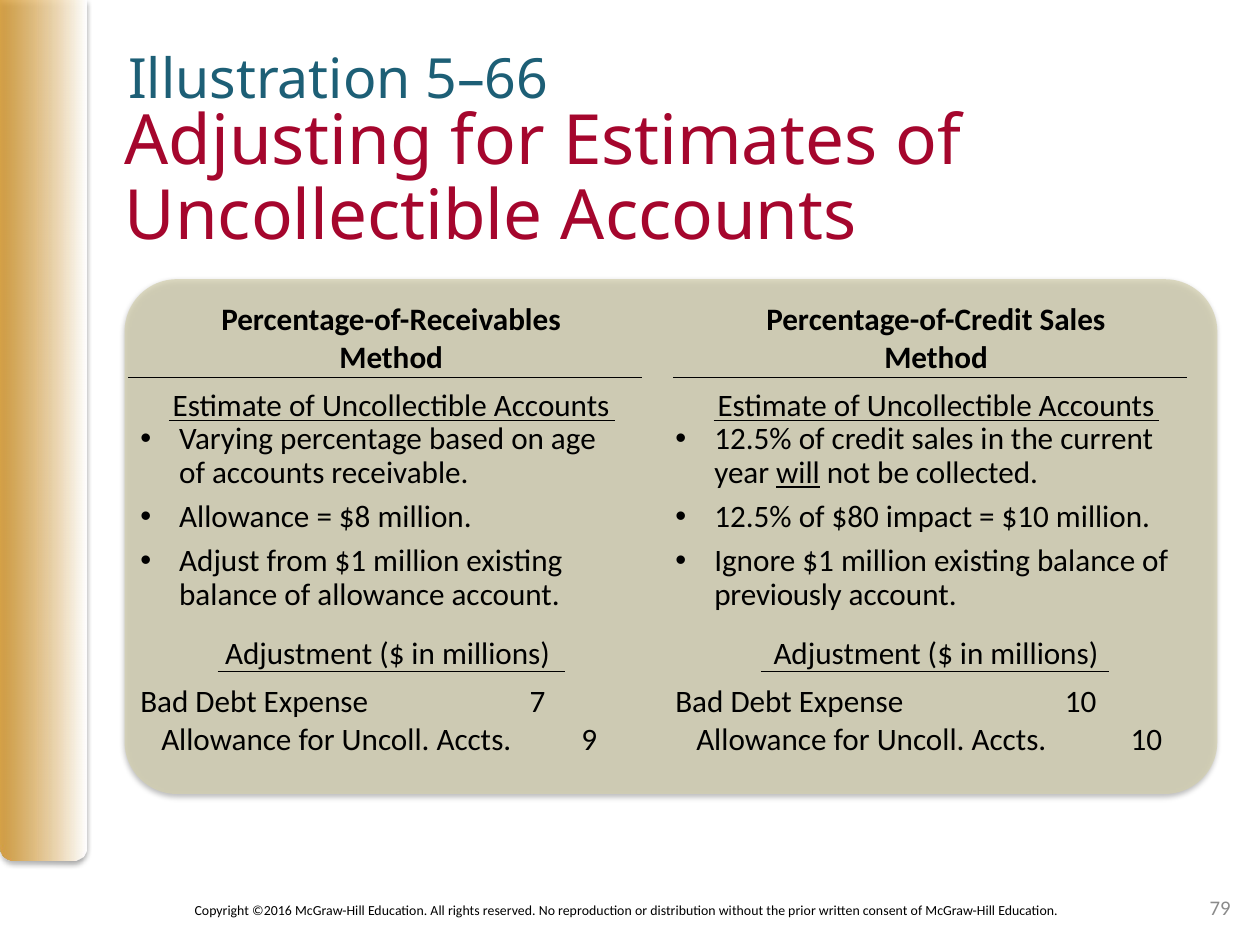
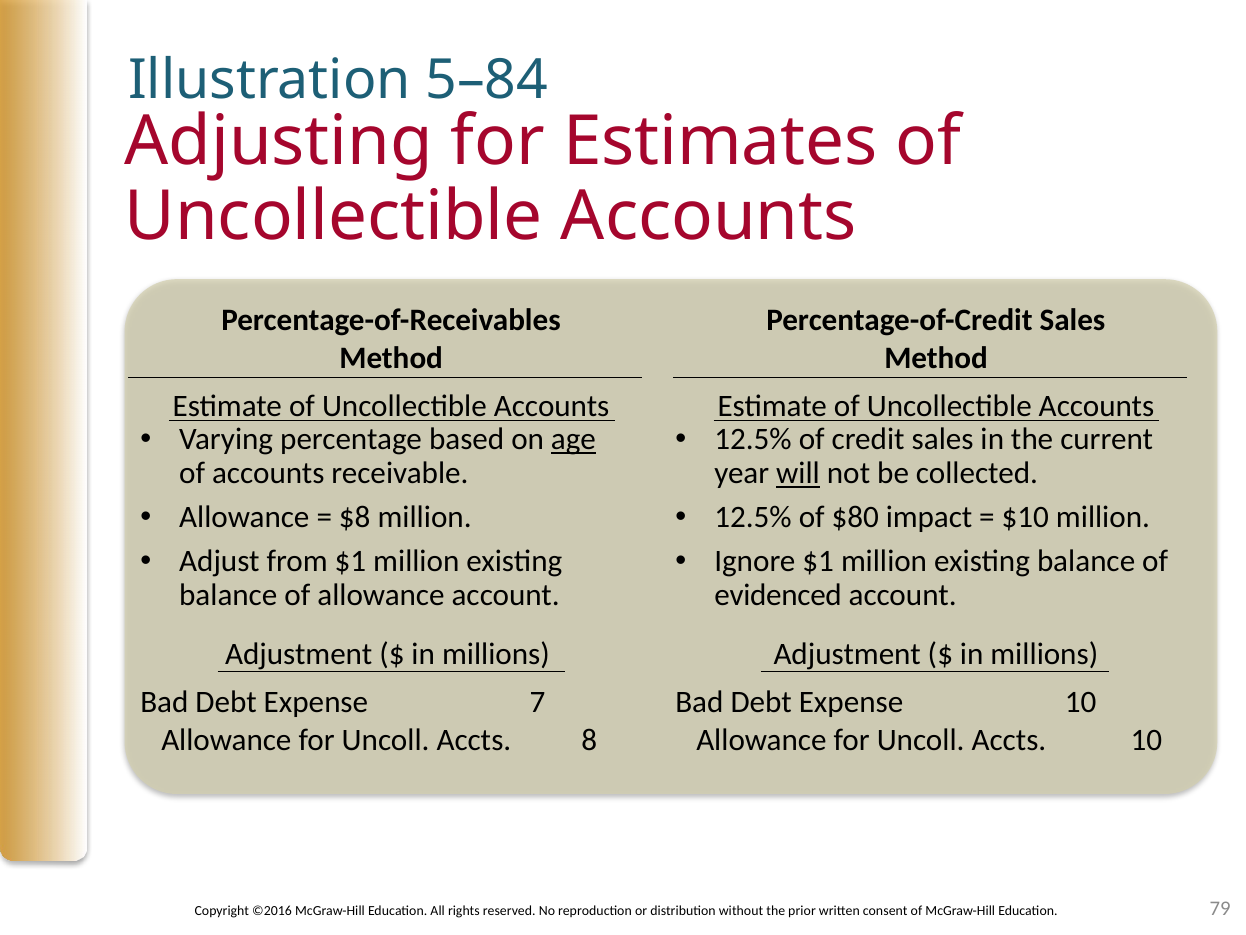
5–66: 5–66 -> 5–84
age underline: none -> present
previously: previously -> evidenced
9: 9 -> 8
